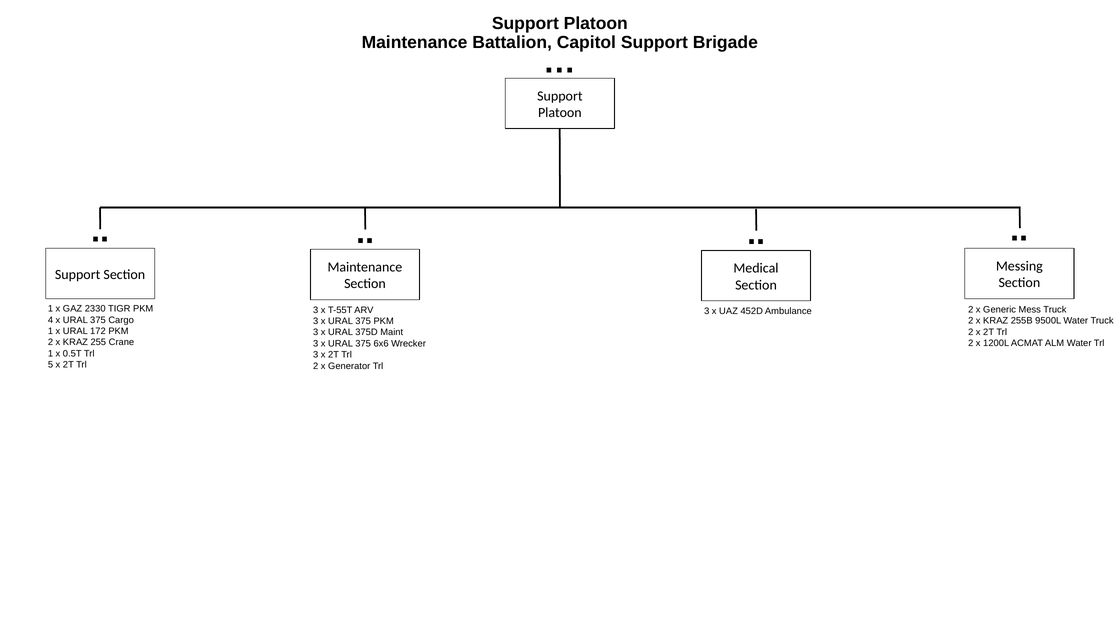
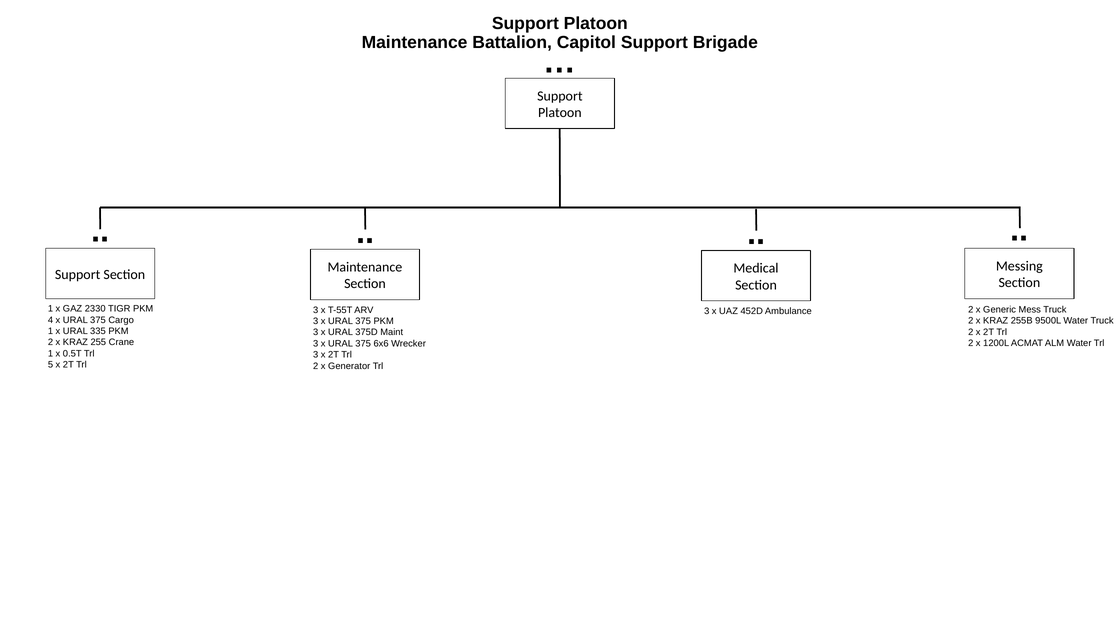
172: 172 -> 335
